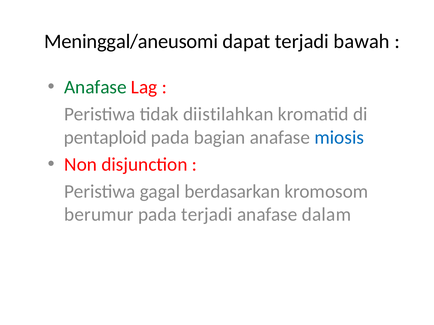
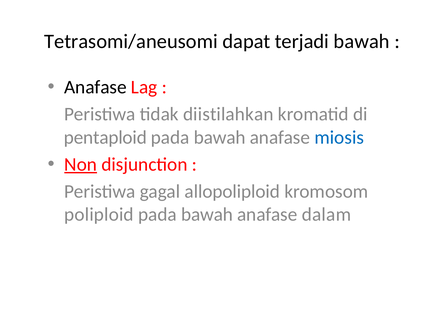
Meninggal/aneusomi: Meninggal/aneusomi -> Tetrasomi/aneusomi
Anafase at (95, 87) colour: green -> black
bagian at (220, 138): bagian -> bawah
Non underline: none -> present
berdasarkan: berdasarkan -> allopoliploid
berumur: berumur -> poliploid
terjadi at (207, 215): terjadi -> bawah
